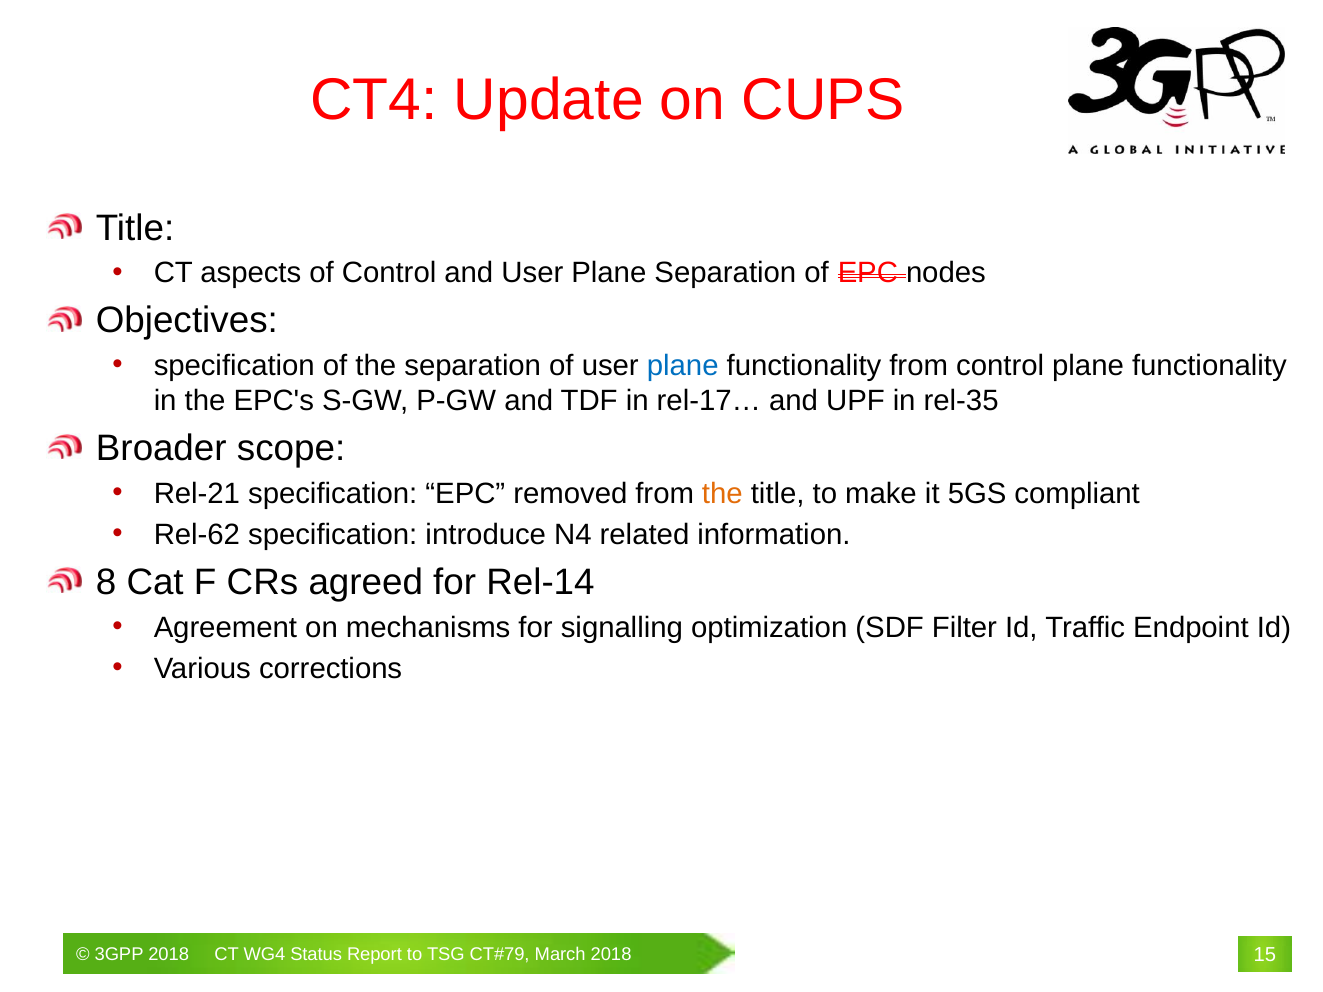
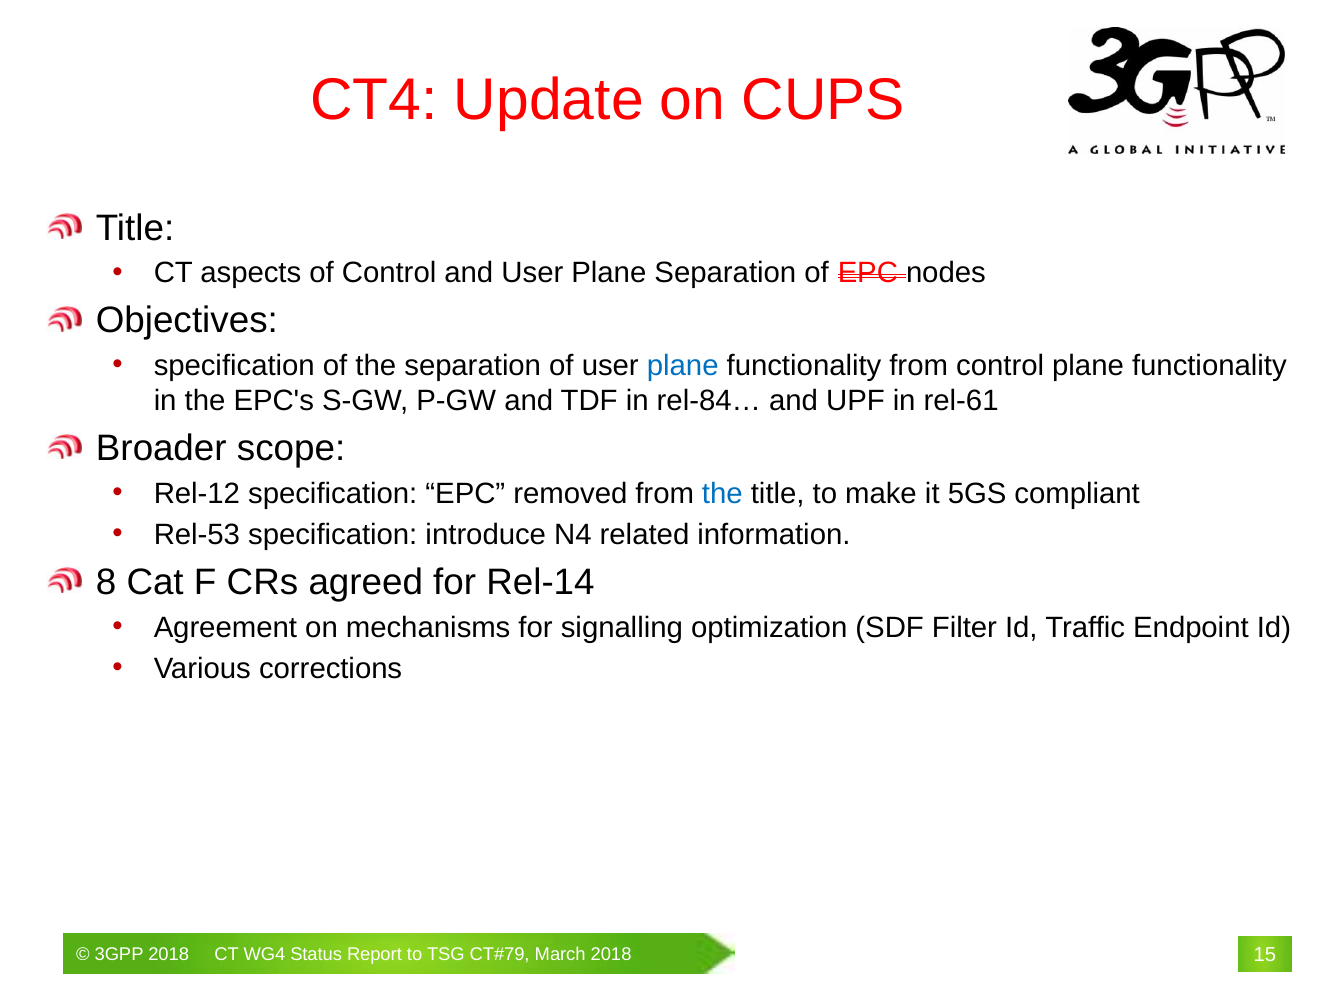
rel-17…: rel-17… -> rel-84…
rel-35: rel-35 -> rel-61
Rel-21: Rel-21 -> Rel-12
the at (722, 494) colour: orange -> blue
Rel-62: Rel-62 -> Rel-53
